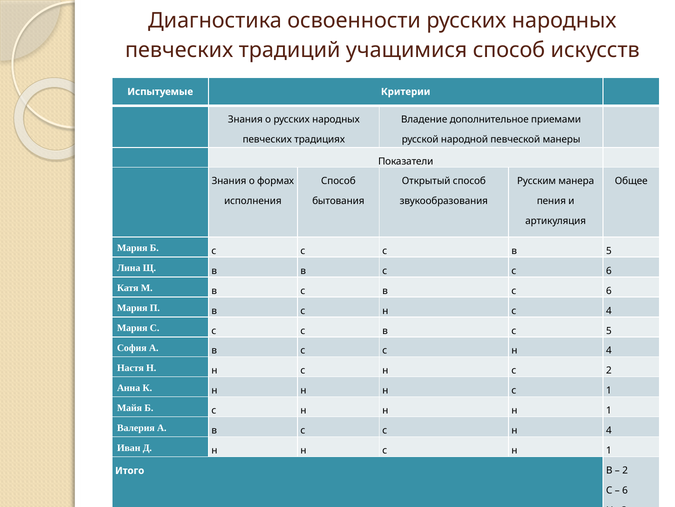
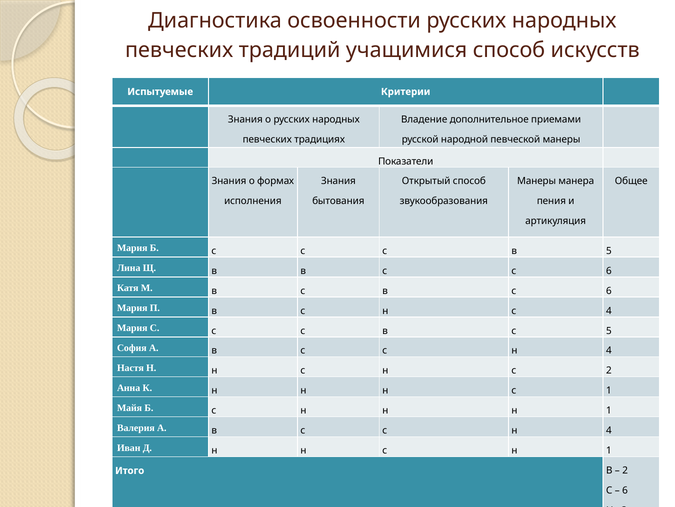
Способ at (338, 181): Способ -> Знания
Русским at (537, 181): Русским -> Манеры
